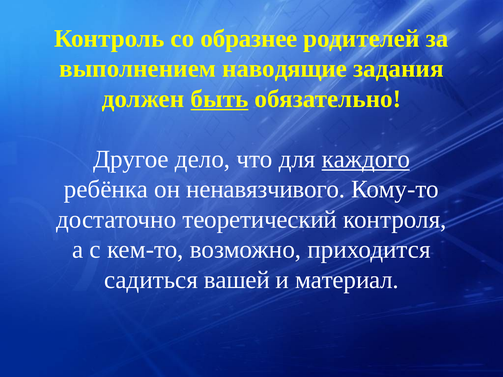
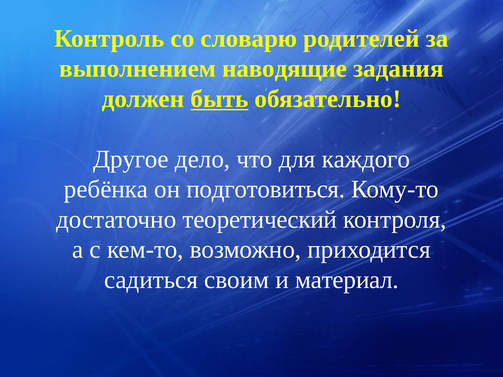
образнее: образнее -> словарю
каждого underline: present -> none
ненавязчивого: ненавязчивого -> подготовиться
вашей: вашей -> своим
